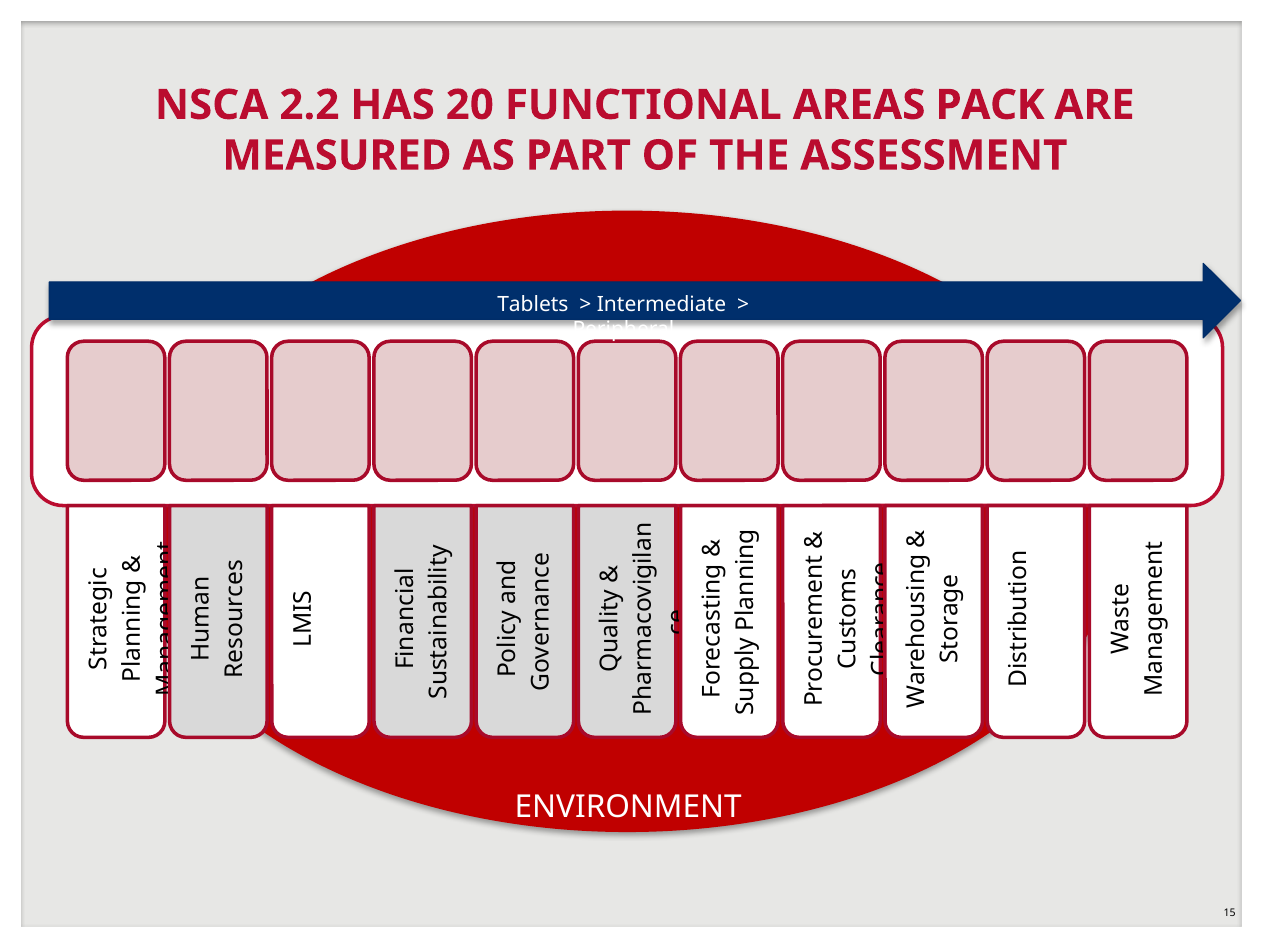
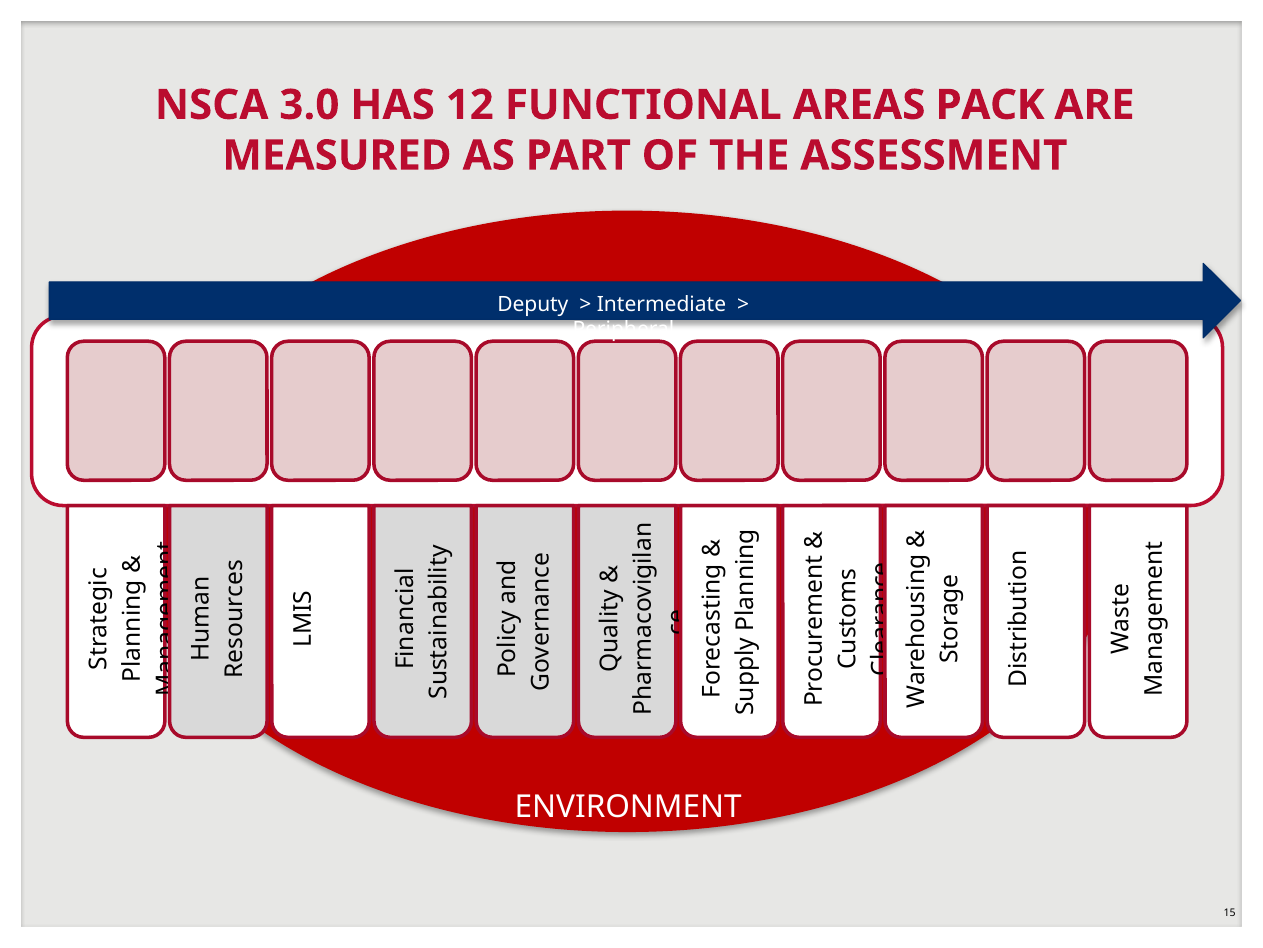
2.2: 2.2 -> 3.0
20: 20 -> 12
Tablets: Tablets -> Deputy
